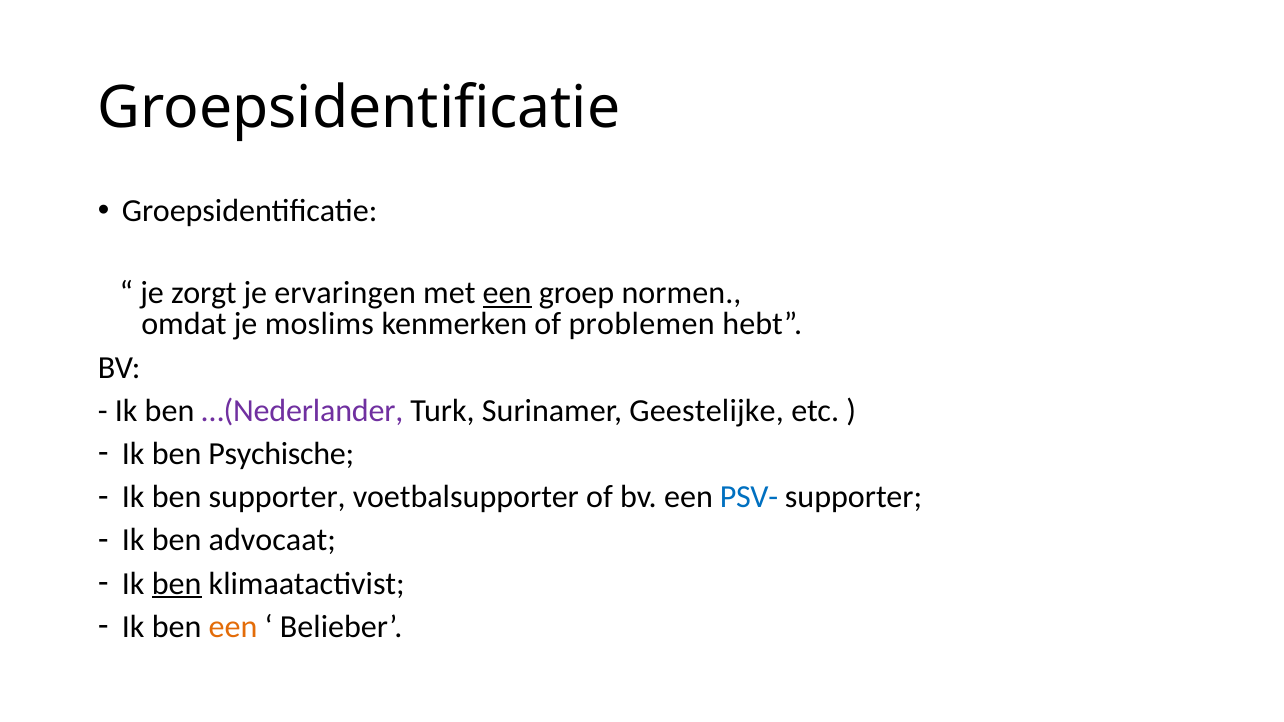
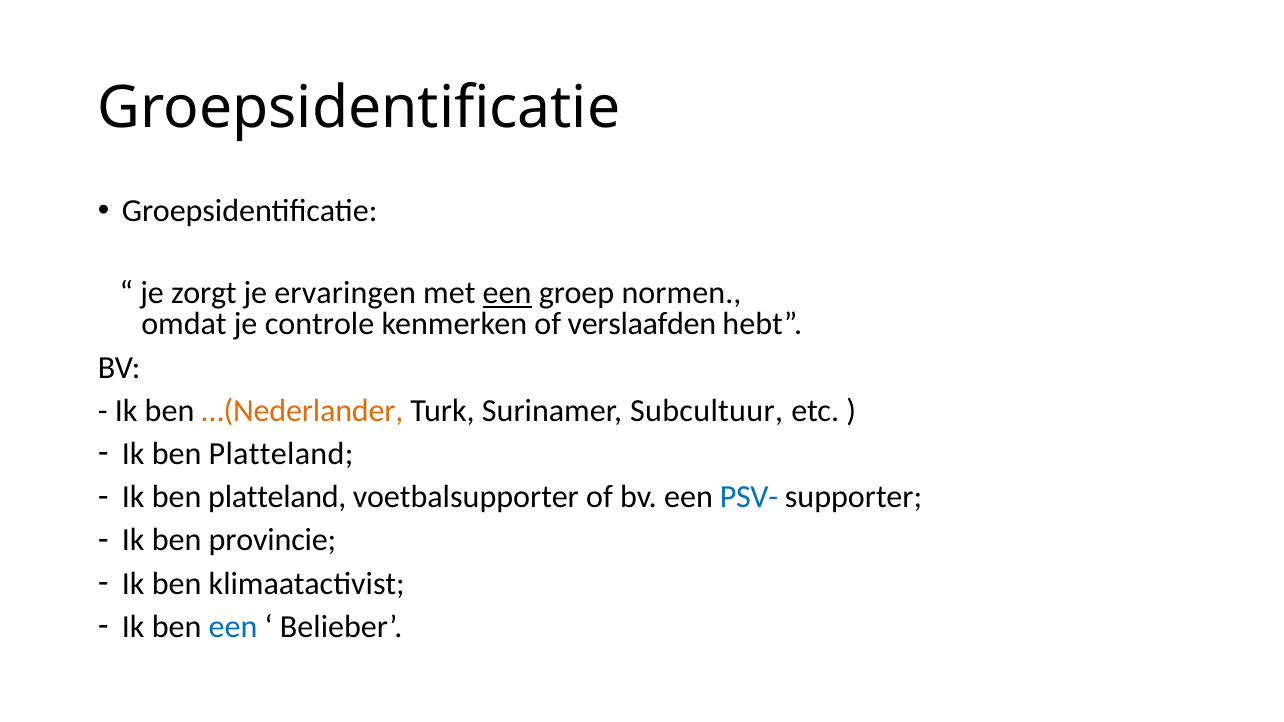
moslims: moslims -> controle
problemen: problemen -> verslaafden
…(Nederlander colour: purple -> orange
Geestelijke: Geestelijke -> Subcultuur
Psychische at (281, 454): Psychische -> Platteland
supporter at (277, 497): supporter -> platteland
advocaat: advocaat -> provincie
ben at (177, 584) underline: present -> none
een at (233, 627) colour: orange -> blue
